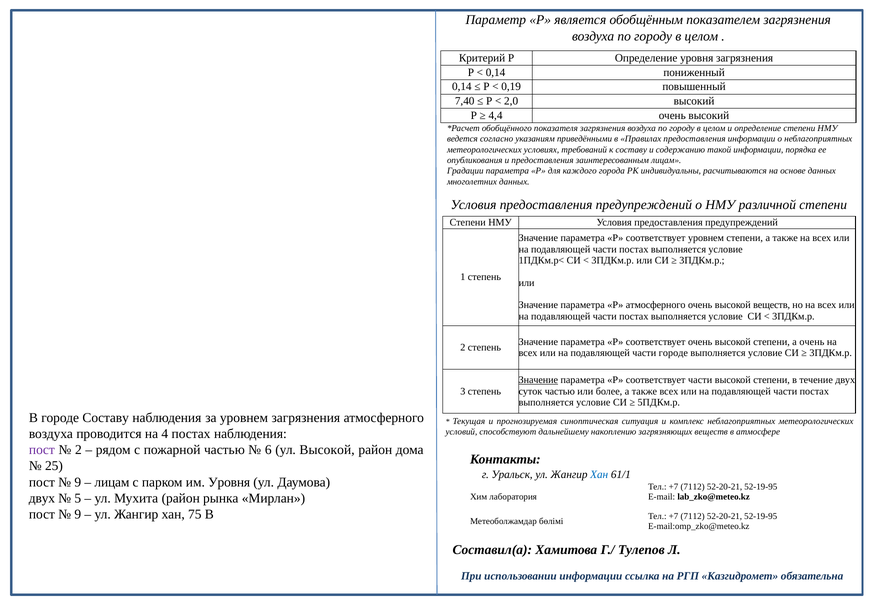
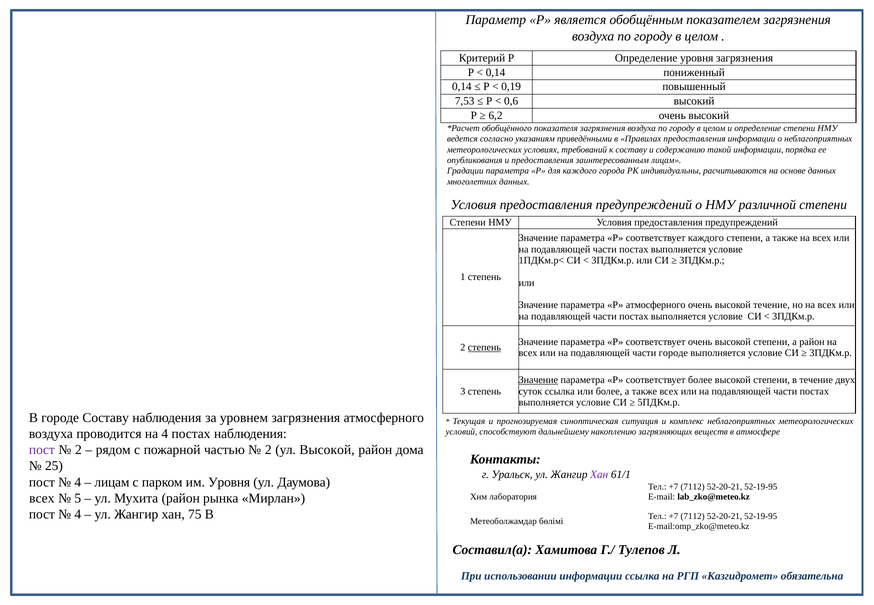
7,40: 7,40 -> 7,53
2,0: 2,0 -> 0,6
4,4: 4,4 -> 6,2
соответствует уровнем: уровнем -> каждого
высокой веществ: веществ -> течение
а очень: очень -> район
степень at (484, 348) underline: none -> present
соответствует части: части -> более
суток частью: частью -> ссылка
6 at (268, 450): 6 -> 2
Хан at (599, 475) colour: blue -> purple
9 at (78, 482): 9 -> 4
двух at (42, 498): двух -> всех
9 at (78, 514): 9 -> 4
